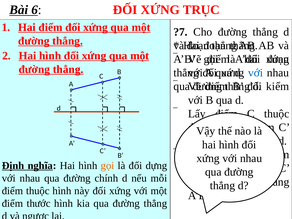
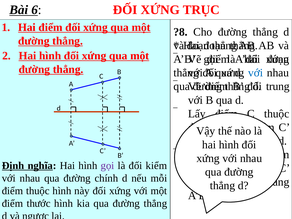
?7: ?7 -> ?8
kiểm at (278, 86): kiểm -> trung
gọi at (107, 166) colour: orange -> purple
đối dựng: dựng -> kiểm
